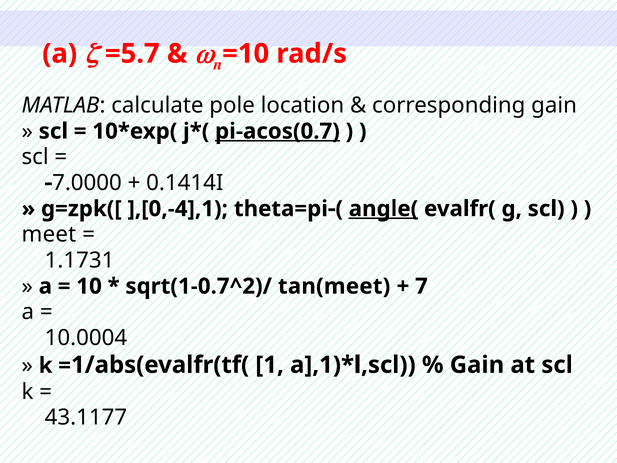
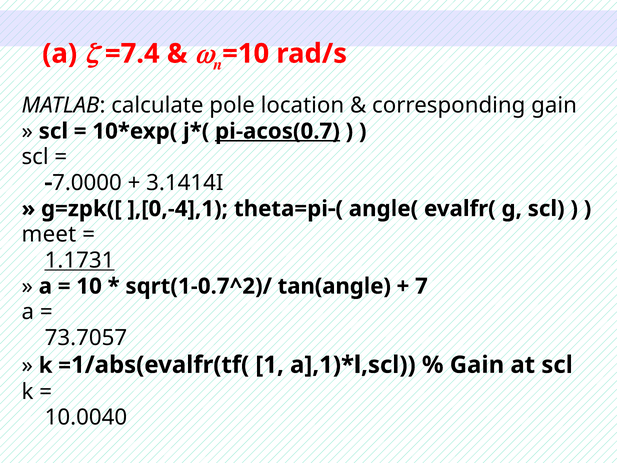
=5.7: =5.7 -> =7.4
0.1414I: 0.1414I -> 3.1414I
angle( underline: present -> none
1.1731 underline: none -> present
tan(meet: tan(meet -> tan(angle
10.0004: 10.0004 -> 73.7057
43.1177: 43.1177 -> 10.0040
